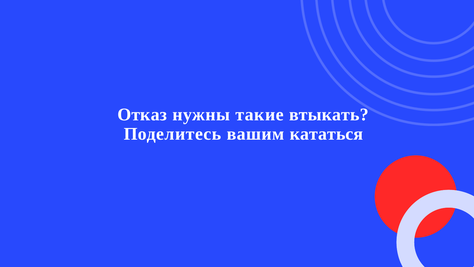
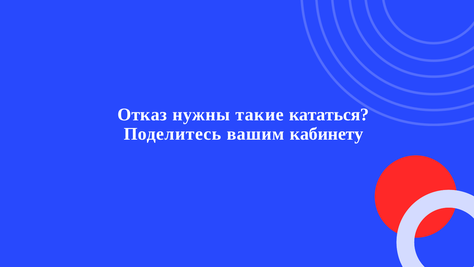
втыкать: втыкать -> кататься
кататься: кататься -> кабинету
